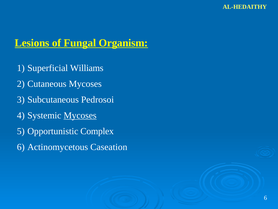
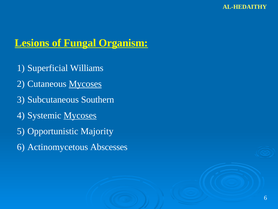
Mycoses at (85, 84) underline: none -> present
Pedrosoi: Pedrosoi -> Southern
Complex: Complex -> Majority
Caseation: Caseation -> Abscesses
